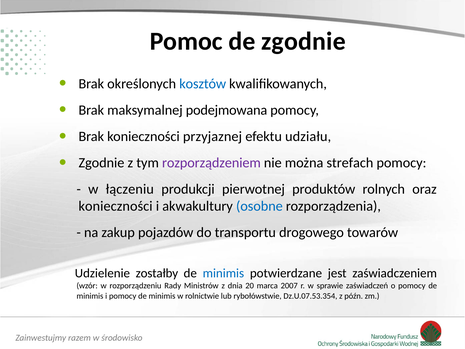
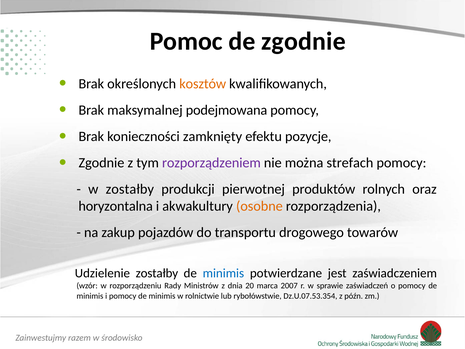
kosztów colour: blue -> orange
przyjaznej: przyjaznej -> zamknięty
udziału: udziału -> pozycje
w łączeniu: łączeniu -> zostałby
konieczności at (116, 206): konieczności -> horyzontalna
osobne colour: blue -> orange
